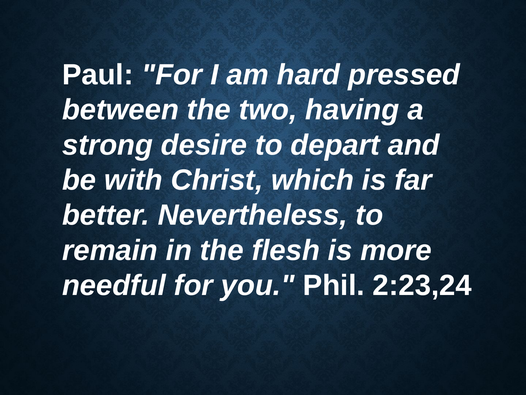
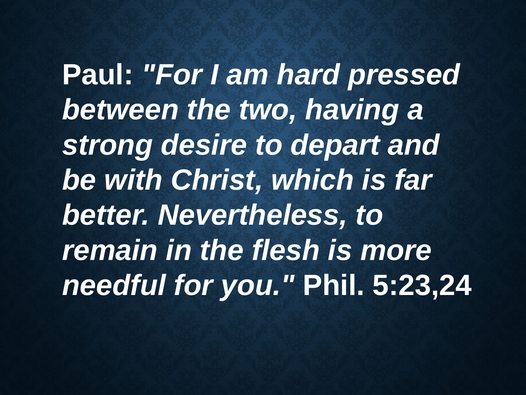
2:23,24: 2:23,24 -> 5:23,24
